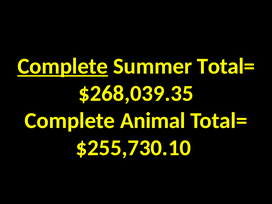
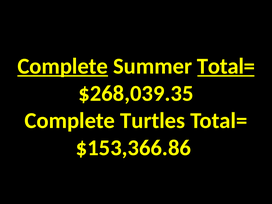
Total= at (226, 66) underline: none -> present
Animal: Animal -> Turtles
$255,730.10: $255,730.10 -> $153,366.86
